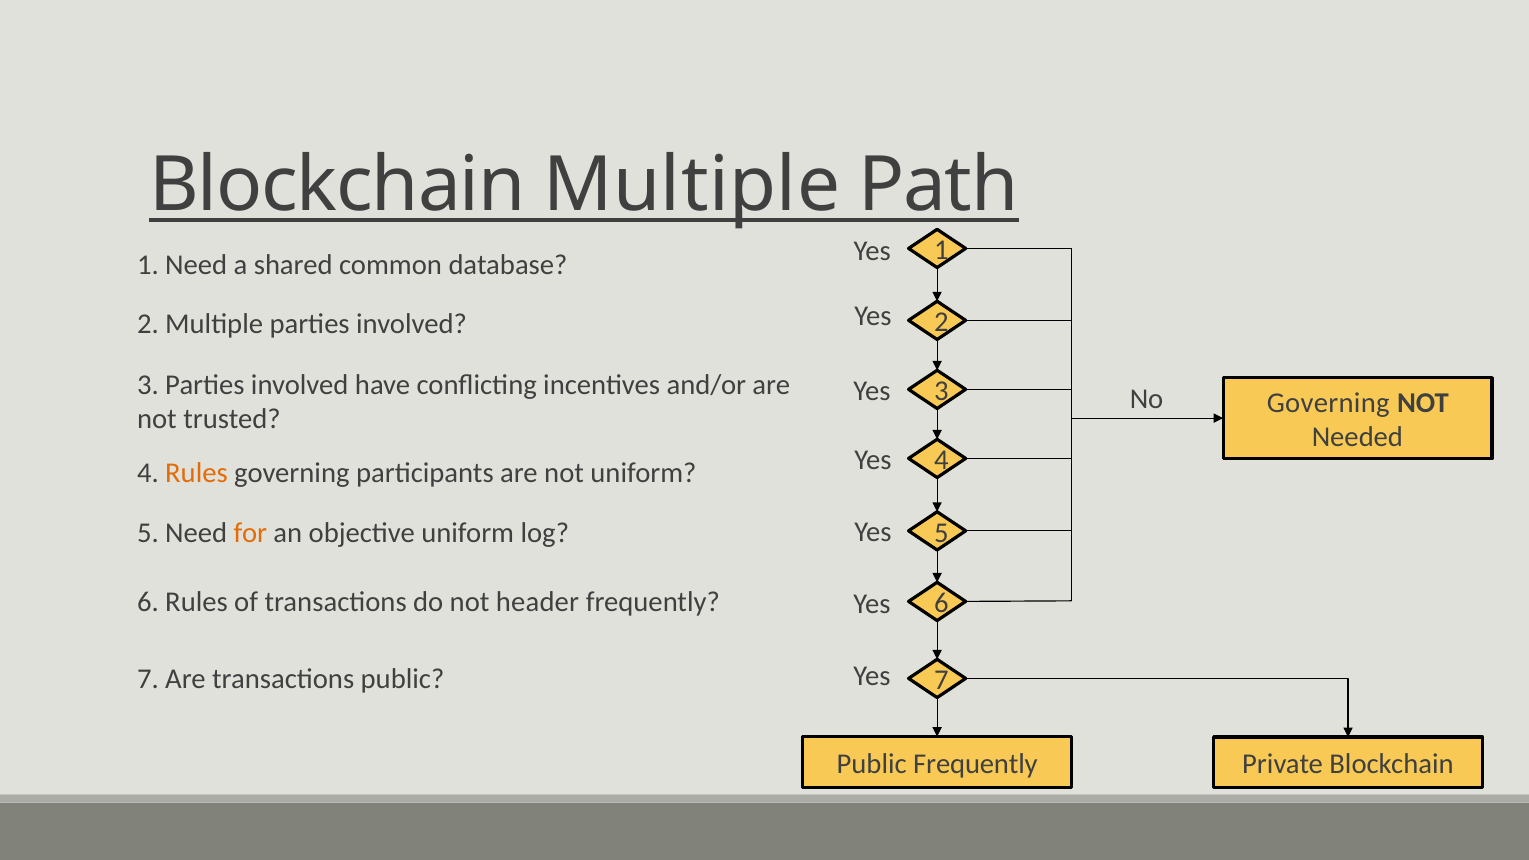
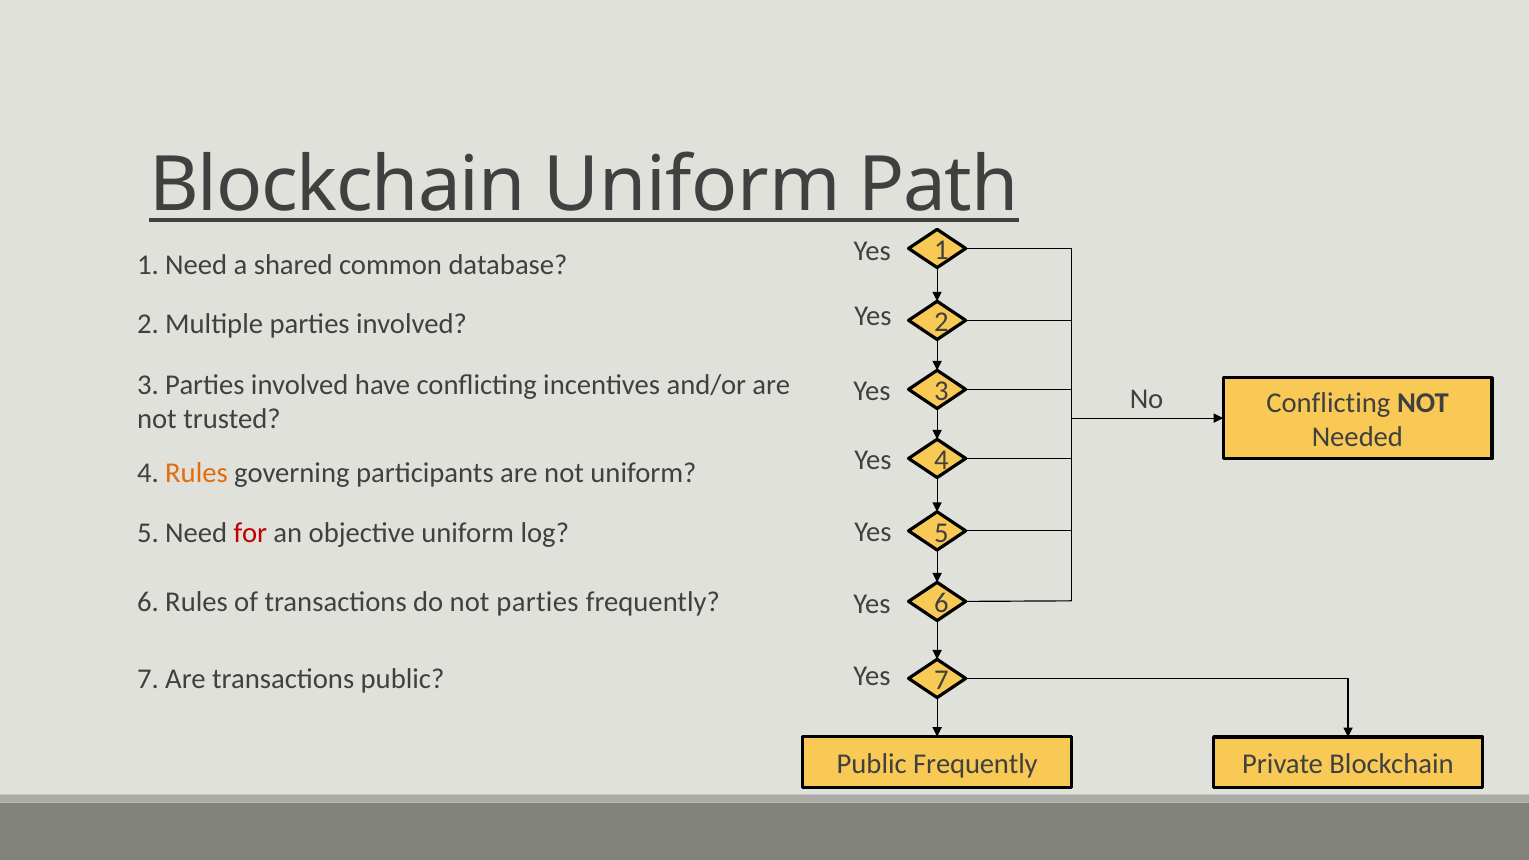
Blockchain Multiple: Multiple -> Uniform
Governing at (1328, 403): Governing -> Conflicting
for colour: orange -> red
not header: header -> parties
